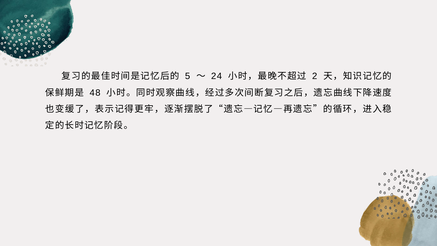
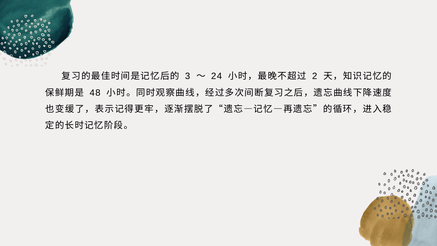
5: 5 -> 3
